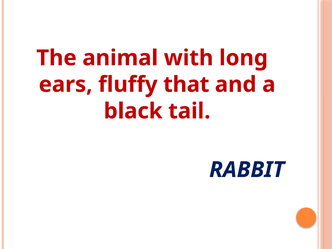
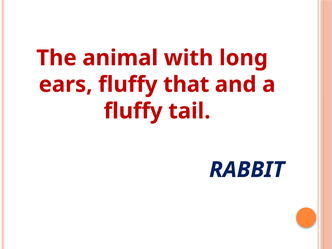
black at (133, 111): black -> fluffy
